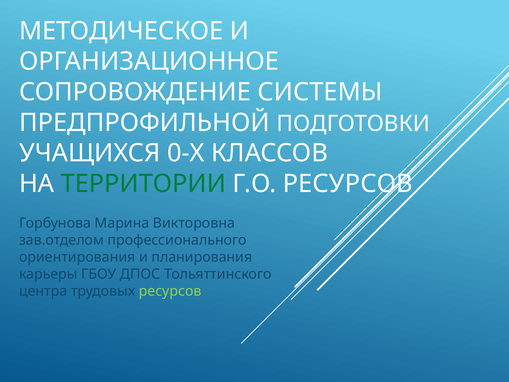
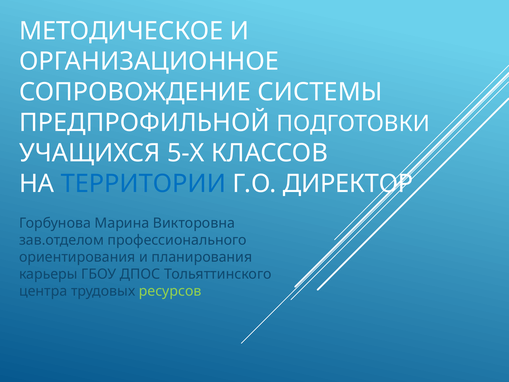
0-Х: 0-Х -> 5-Х
ТЕРРИТОРИИ colour: green -> blue
Г.О РЕСУРСОВ: РЕСУРСОВ -> ДИРЕКТОР
